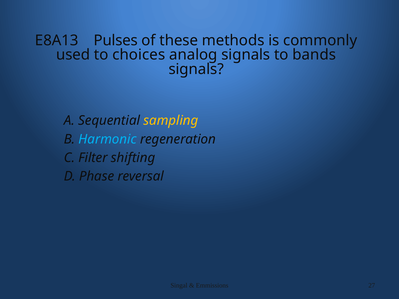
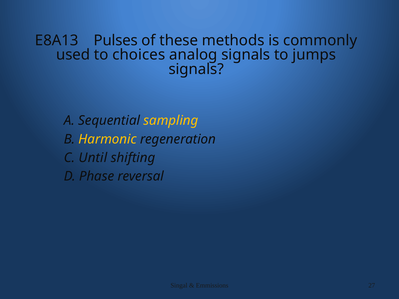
bands: bands -> jumps
Harmonic colour: light blue -> yellow
Filter: Filter -> Until
